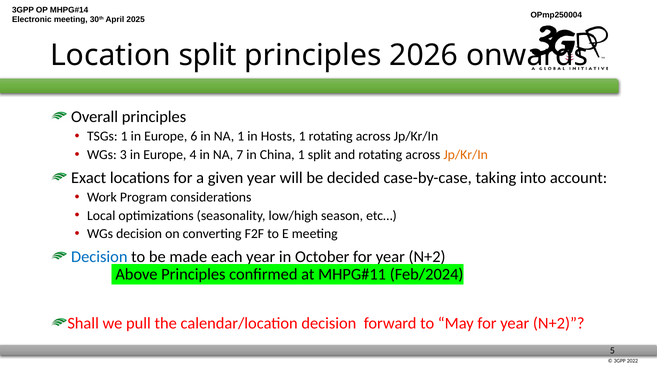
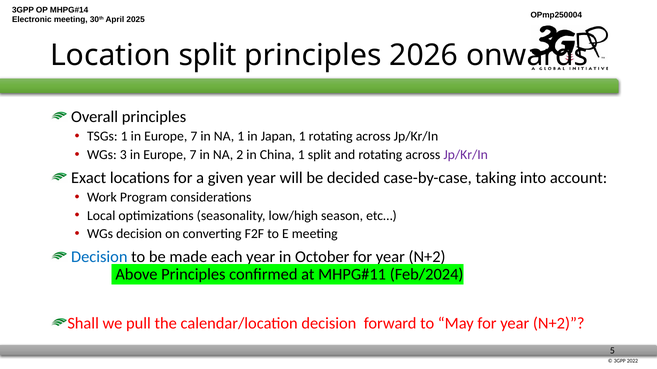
1 in Europe 6: 6 -> 7
Hosts: Hosts -> Japan
3 in Europe 4: 4 -> 7
7: 7 -> 2
Jp/Kr/In at (466, 155) colour: orange -> purple
